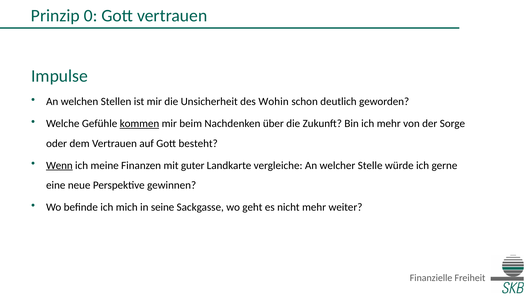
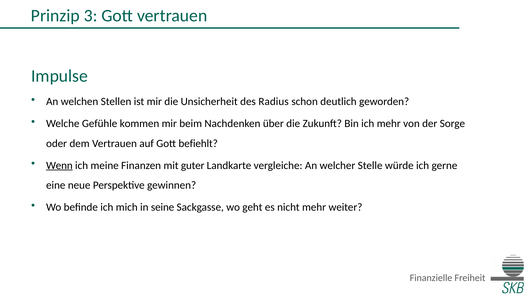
0: 0 -> 3
Wohin: Wohin -> Radius
kommen underline: present -> none
besteht: besteht -> befiehlt
